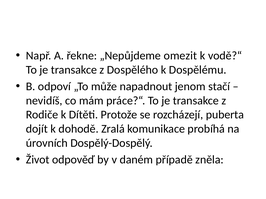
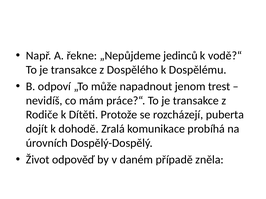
omezit: omezit -> jedinců
stačí: stačí -> trest
